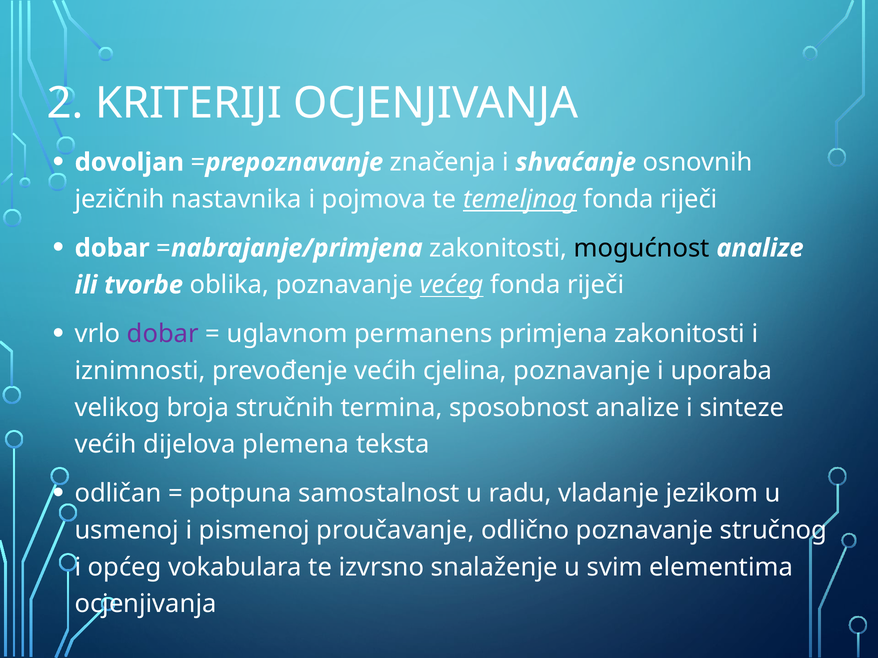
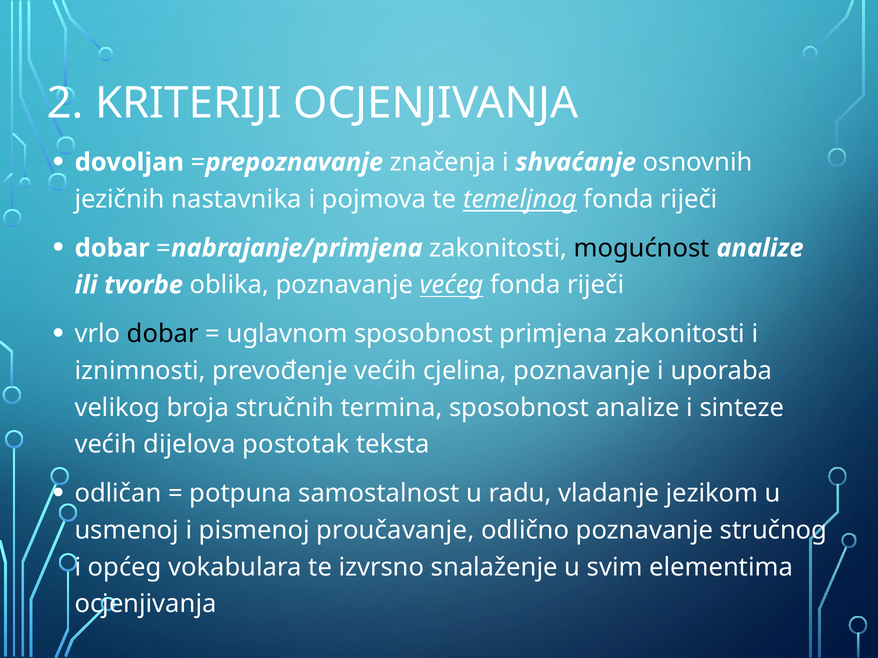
dobar at (163, 334) colour: purple -> black
uglavnom permanens: permanens -> sposobnost
plemena: plemena -> postotak
